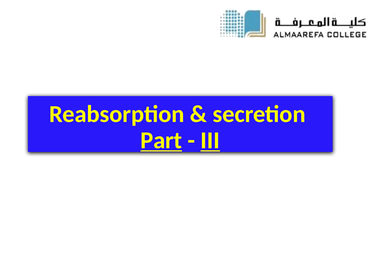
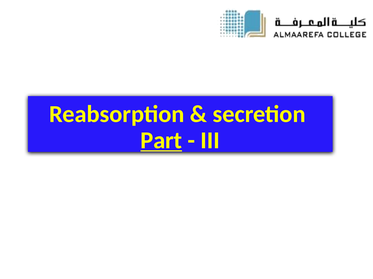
III underline: present -> none
